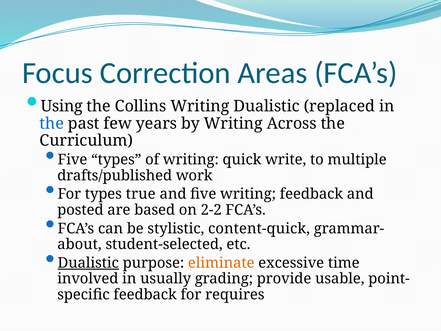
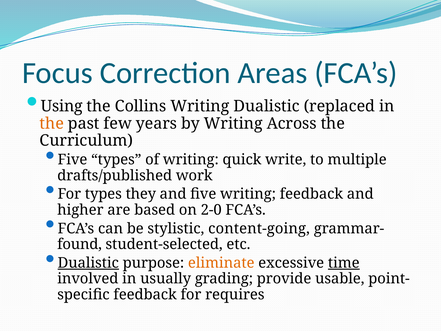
the at (52, 123) colour: blue -> orange
true: true -> they
posted: posted -> higher
2-2: 2-2 -> 2-0
content-quick: content-quick -> content-going
about: about -> found
time underline: none -> present
